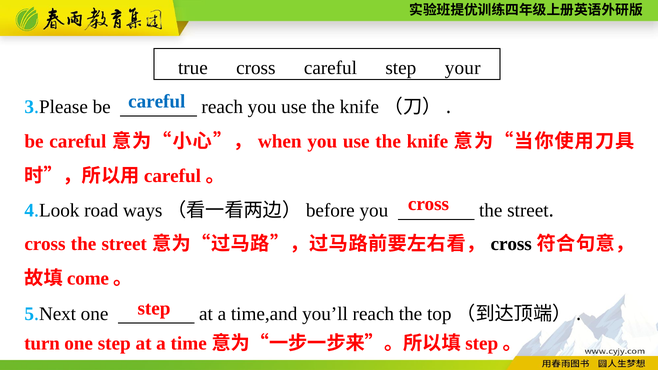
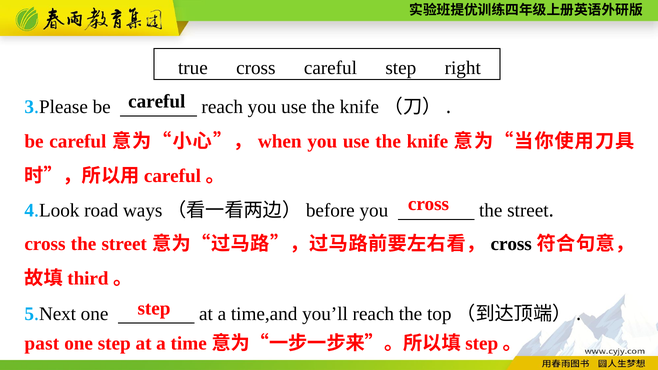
your: your -> right
careful at (157, 101) colour: blue -> black
come: come -> third
turn: turn -> past
